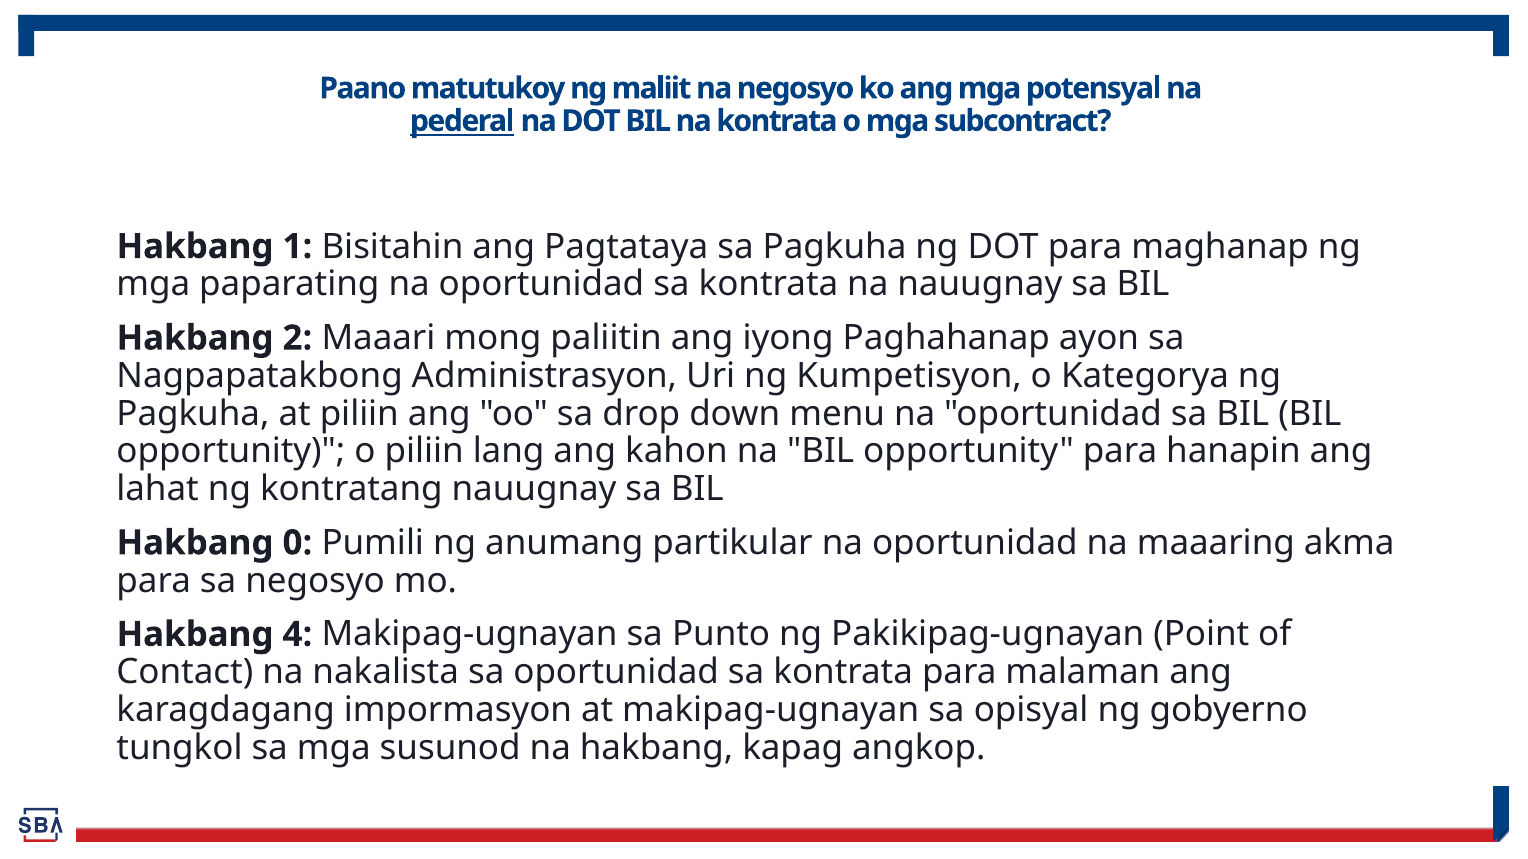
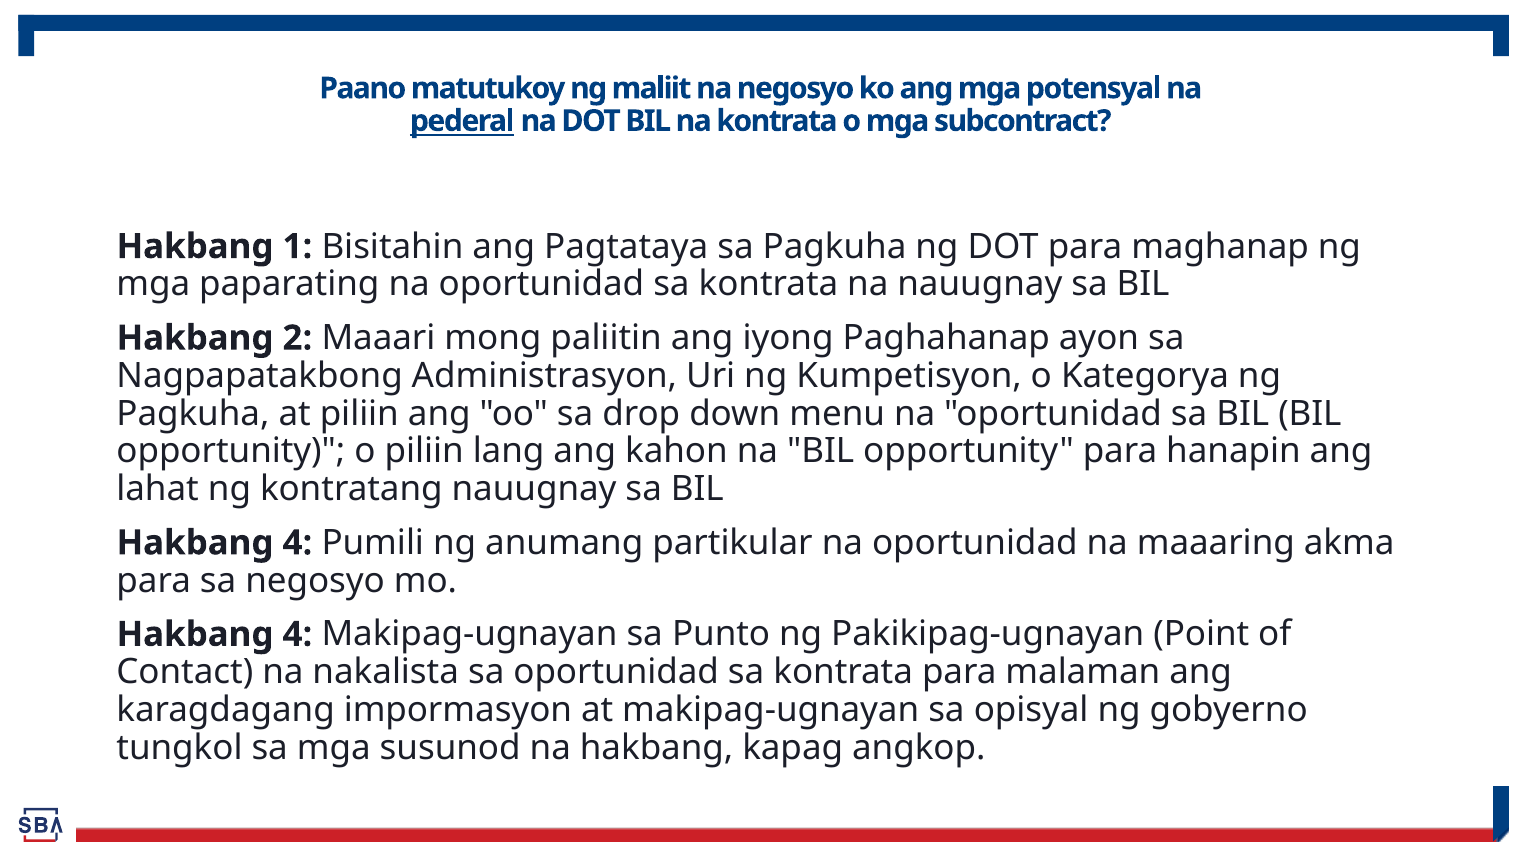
0 at (297, 543): 0 -> 4
